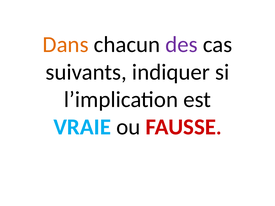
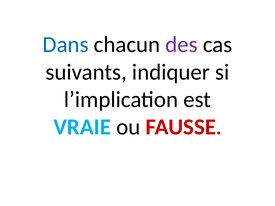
Dans colour: orange -> blue
